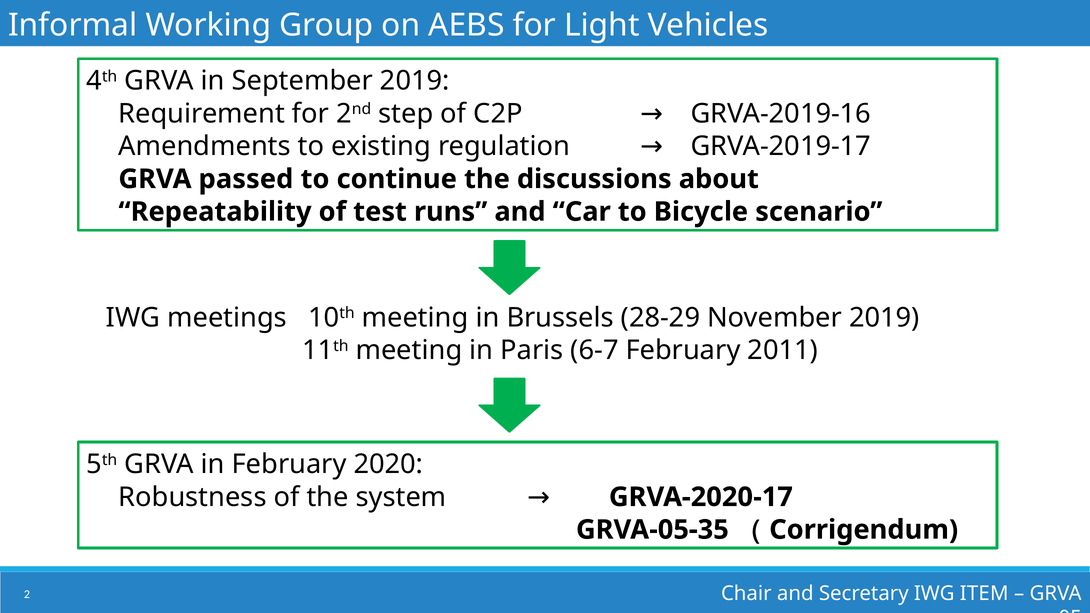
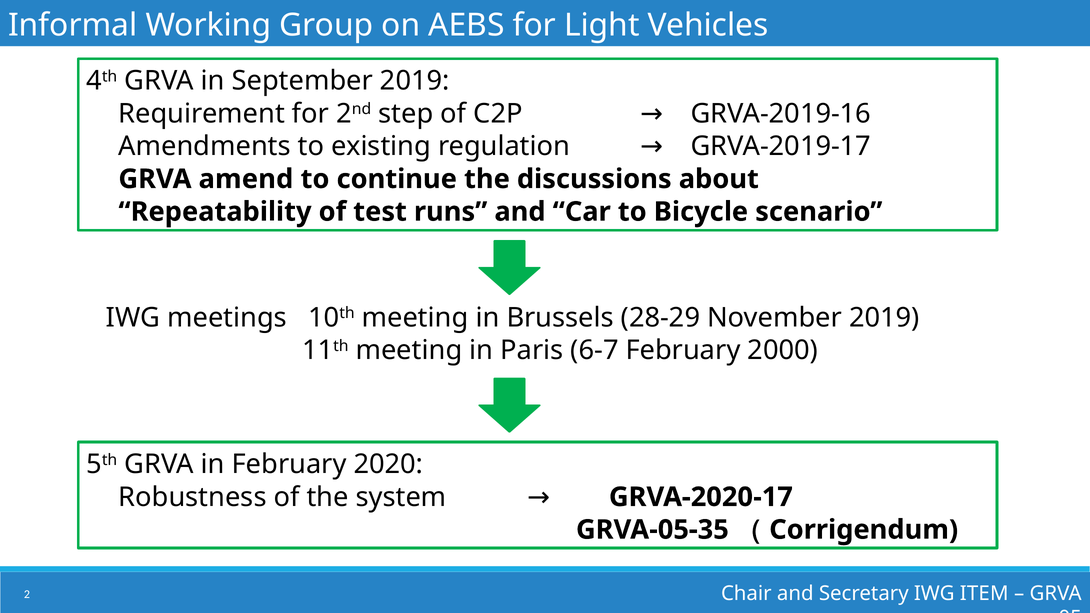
passed: passed -> amend
2011: 2011 -> 2000
